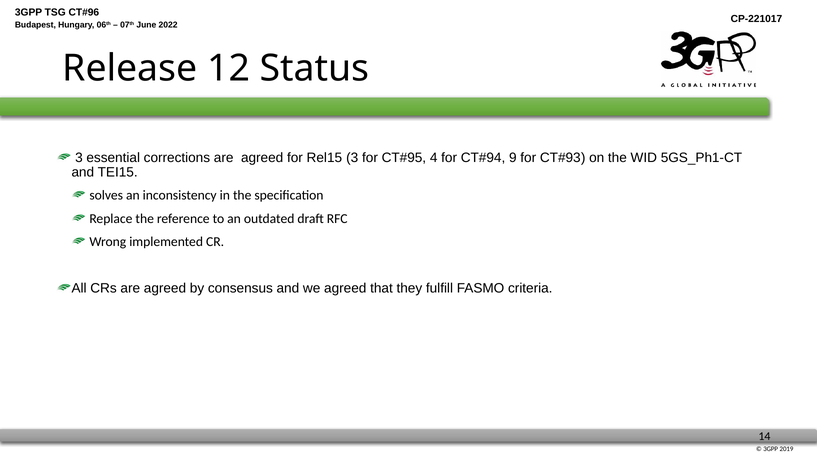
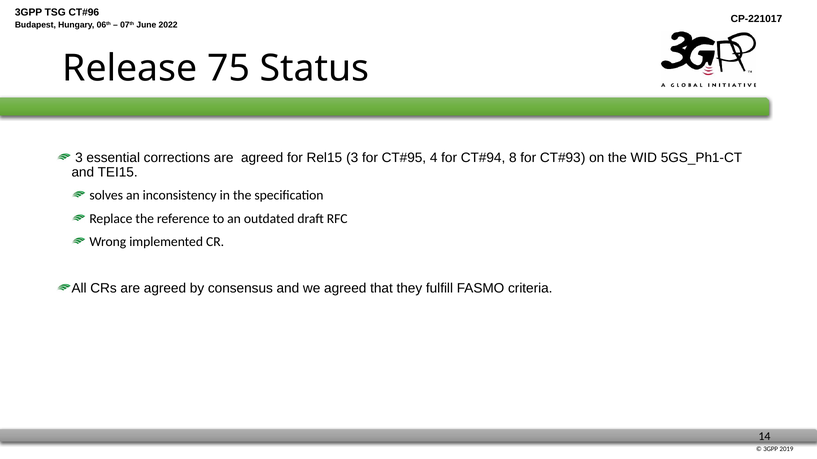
12: 12 -> 75
9: 9 -> 8
